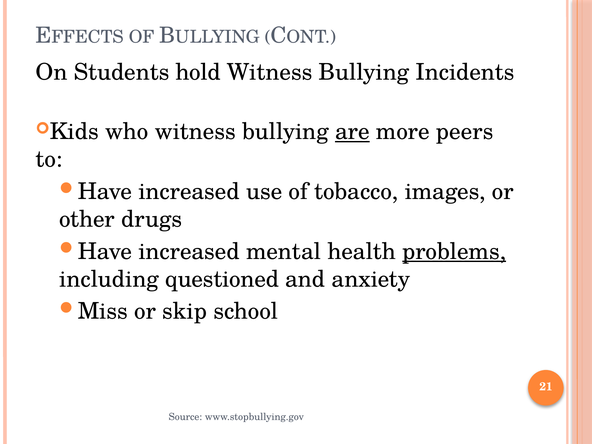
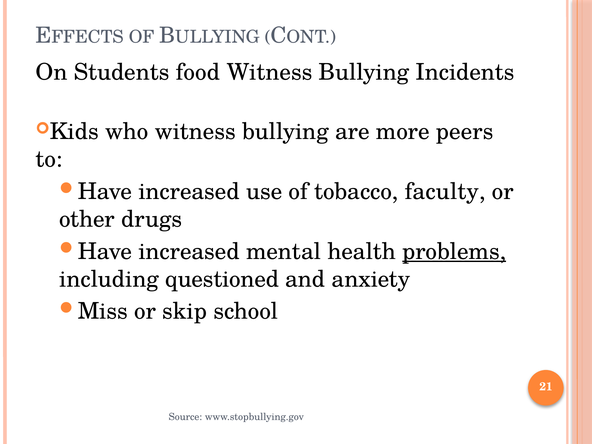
hold: hold -> food
are underline: present -> none
images: images -> faculty
